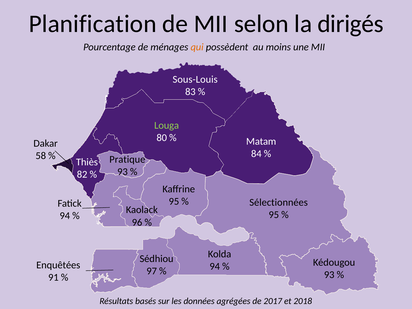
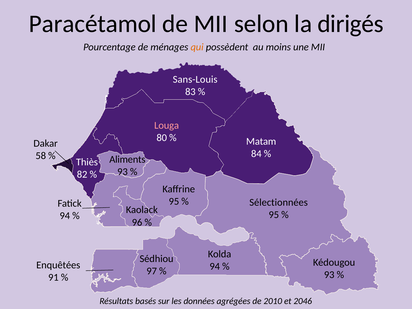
Planification: Planification -> Paracétamol
Sous-Louis: Sous-Louis -> Sans-Louis
Louga colour: light green -> pink
Pratique: Pratique -> Aliments
2017: 2017 -> 2010
2018: 2018 -> 2046
